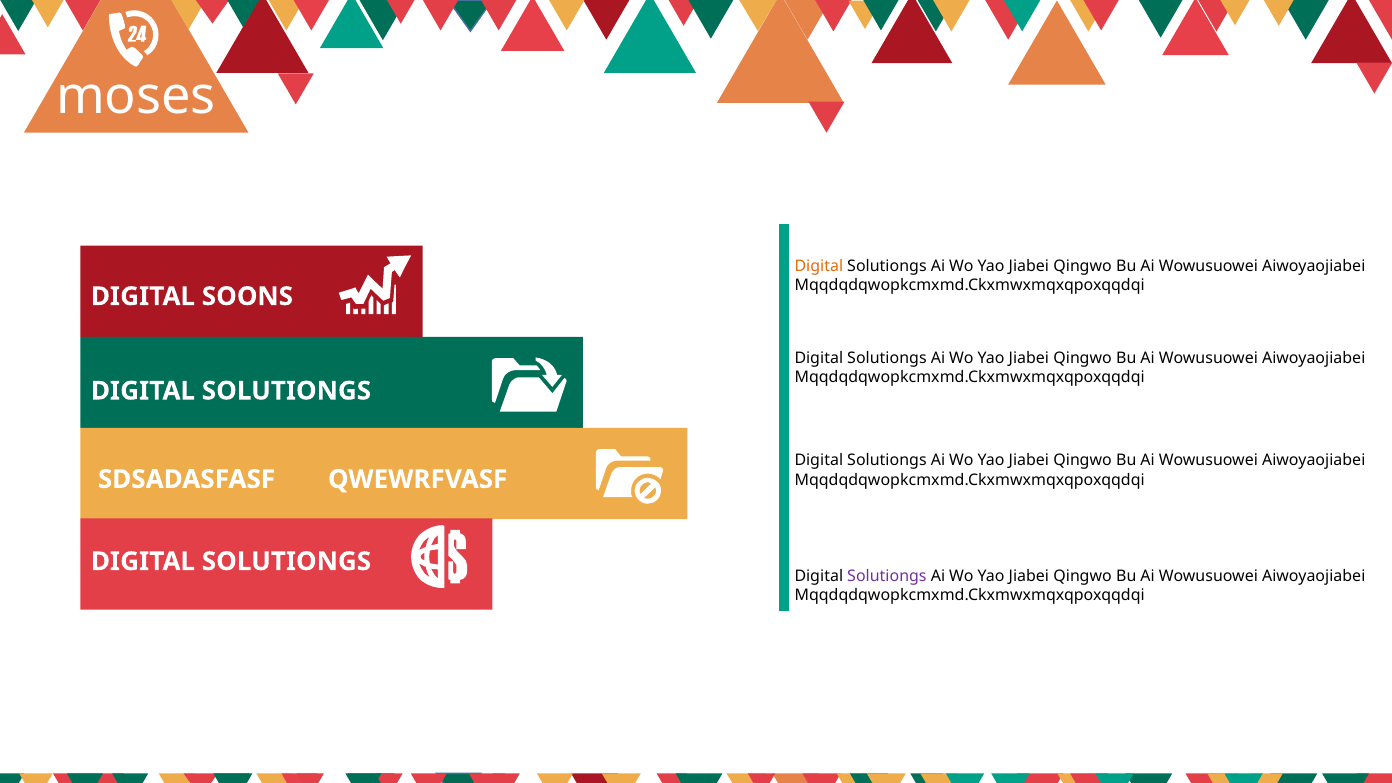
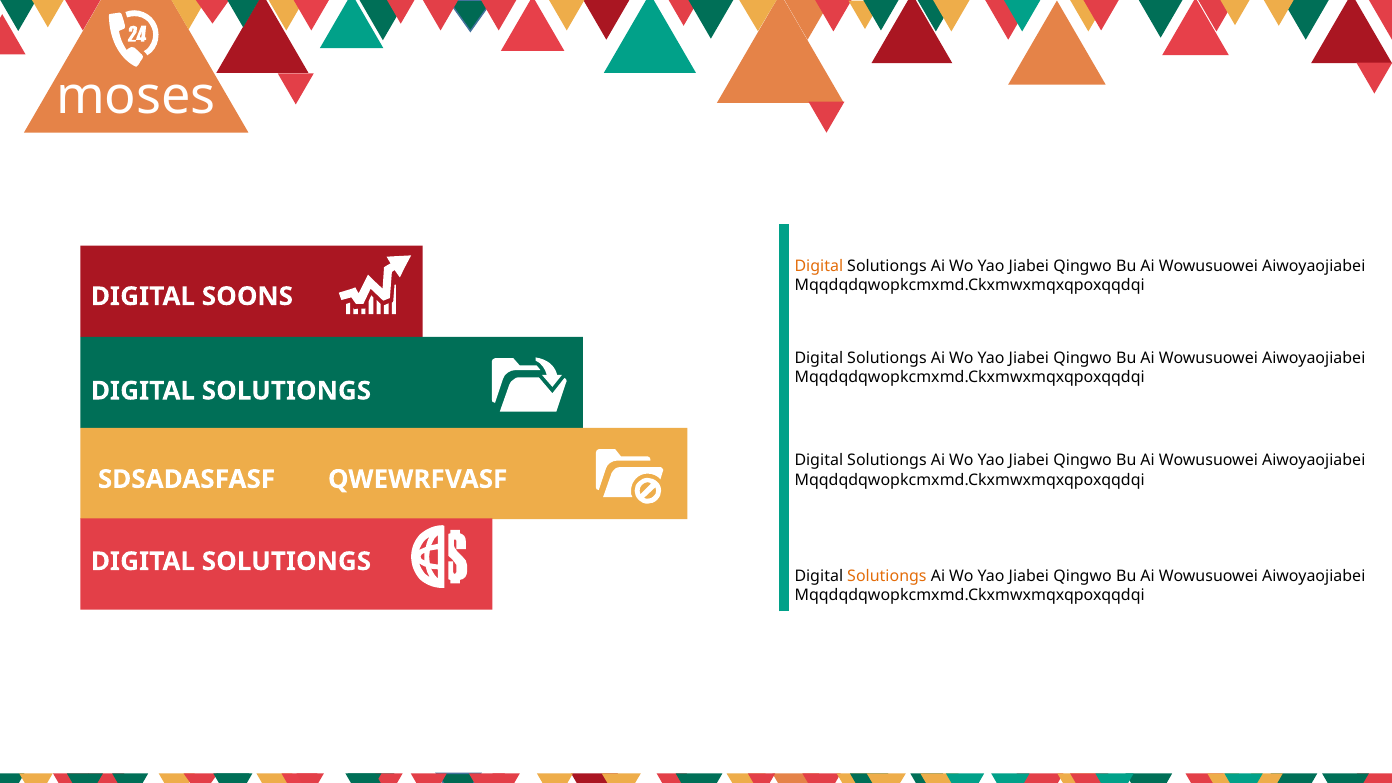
Solutiongs at (887, 576) colour: purple -> orange
